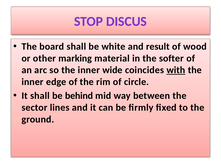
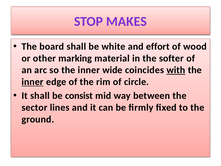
DISCUS: DISCUS -> MAKES
result: result -> effort
inner at (32, 82) underline: none -> present
behind: behind -> consist
